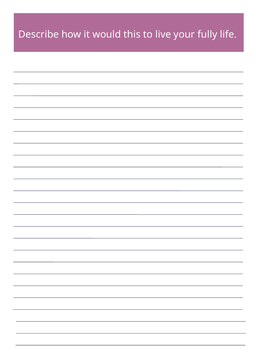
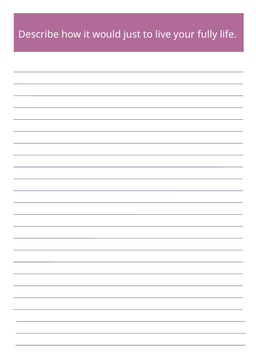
this: this -> just
